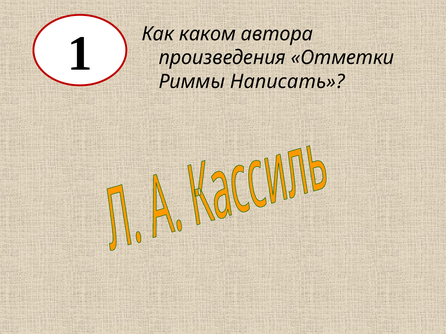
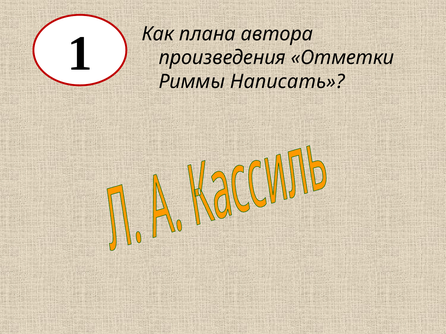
каком: каком -> плана
